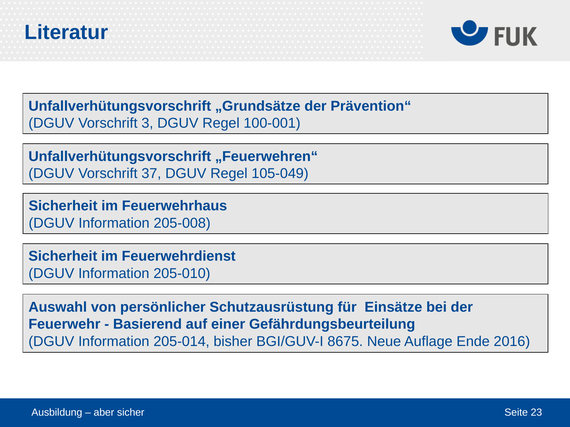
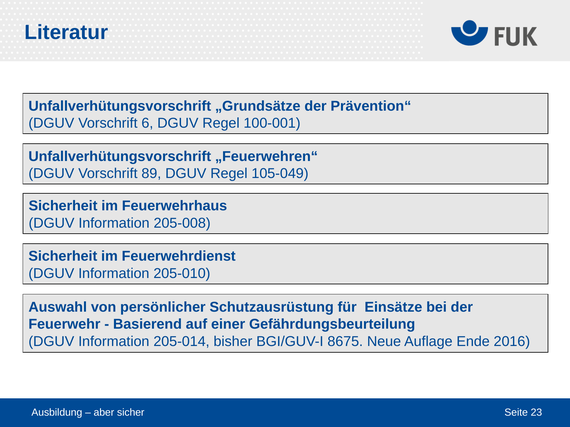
3: 3 -> 6
37: 37 -> 89
